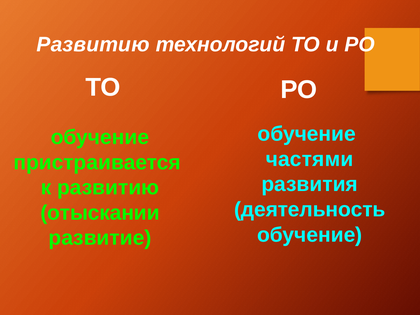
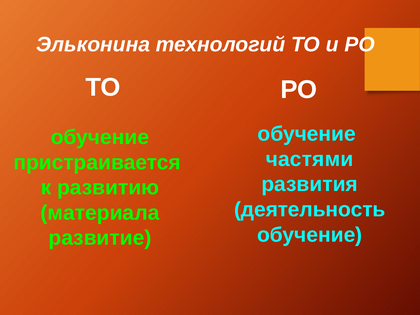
Развитию at (93, 45): Развитию -> Эльконина
отыскании: отыскании -> материала
